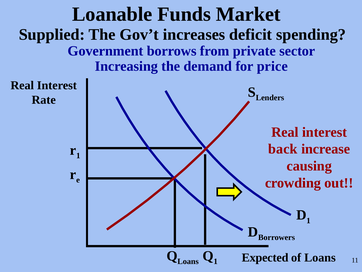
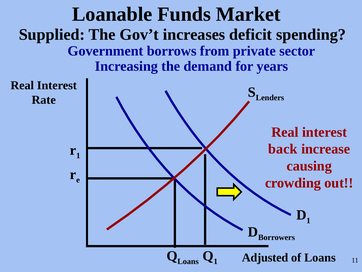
price: price -> years
Expected: Expected -> Adjusted
